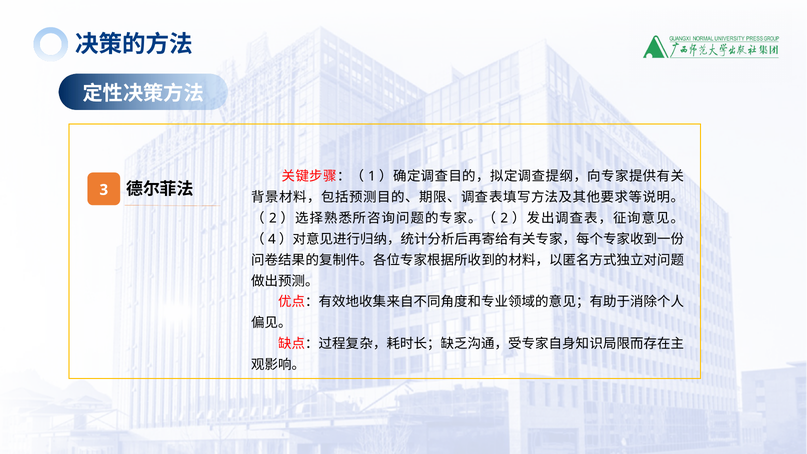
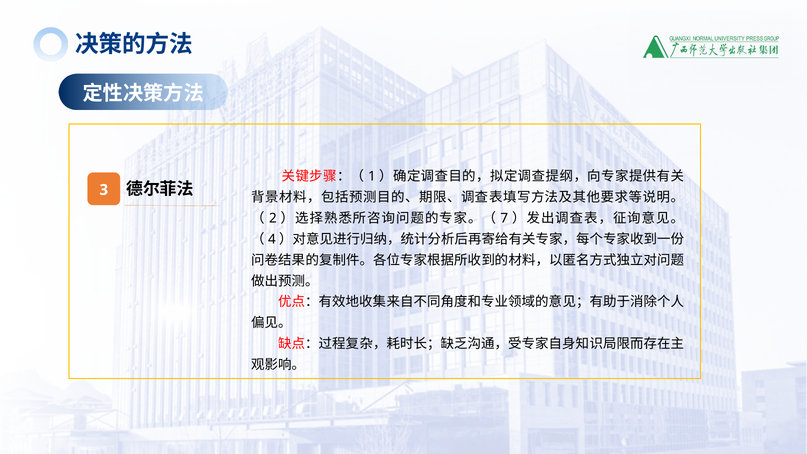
2 at (504, 218): 2 -> 7
